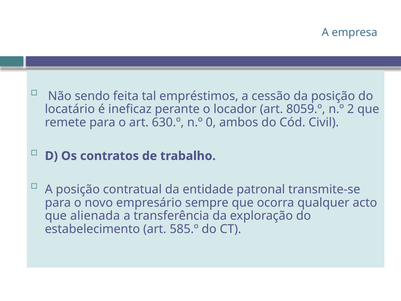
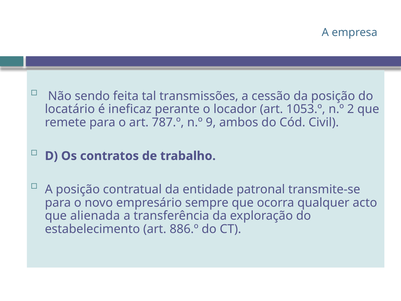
empréstimos: empréstimos -> transmissões
8059.º: 8059.º -> 1053.º
630.º: 630.º -> 787.º
0: 0 -> 9
585.º: 585.º -> 886.º
